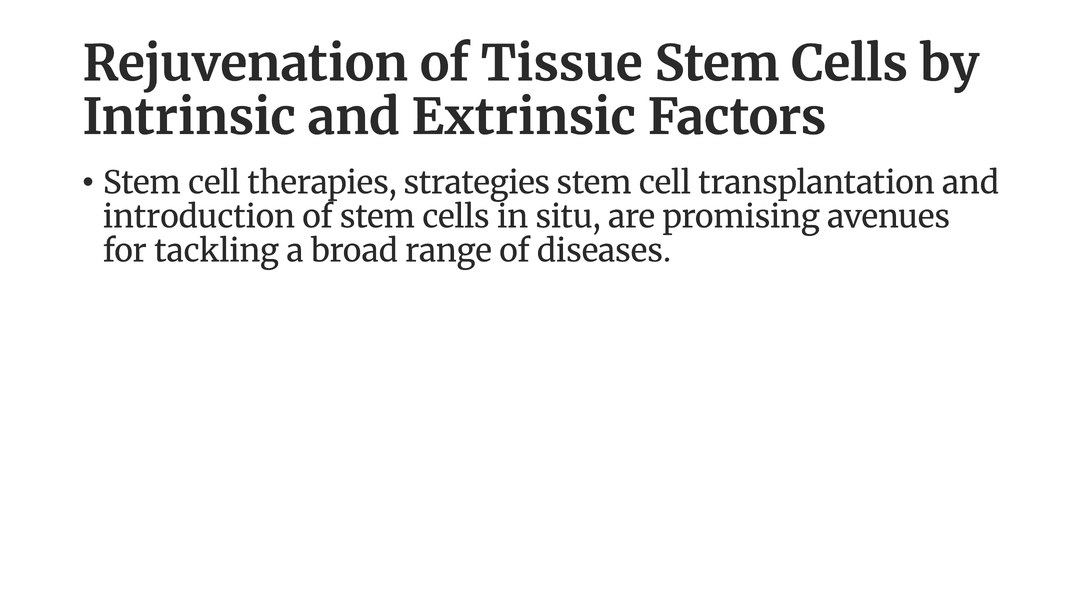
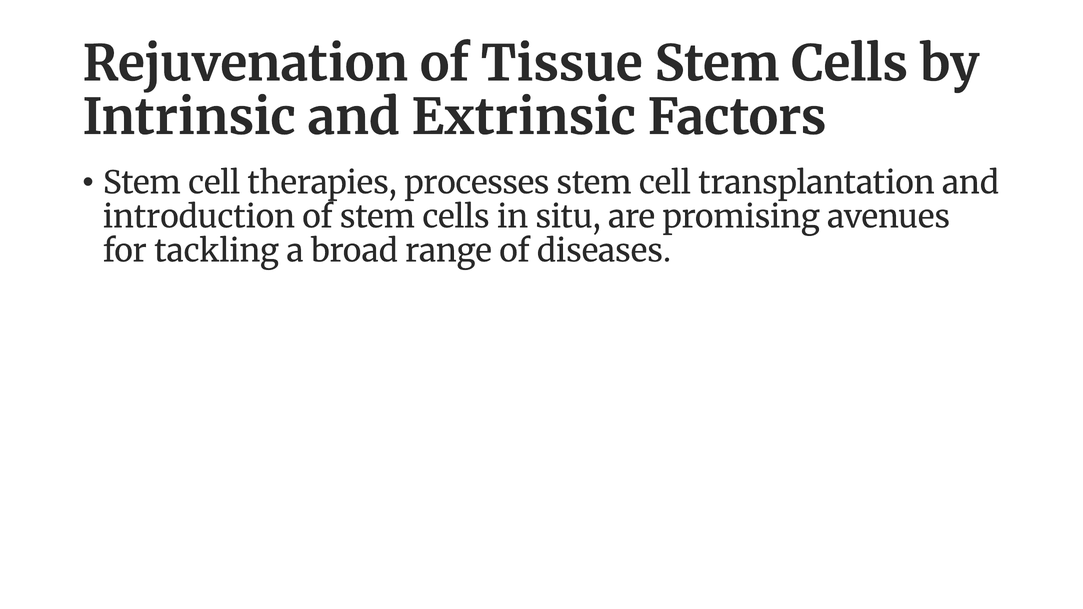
strategies: strategies -> processes
